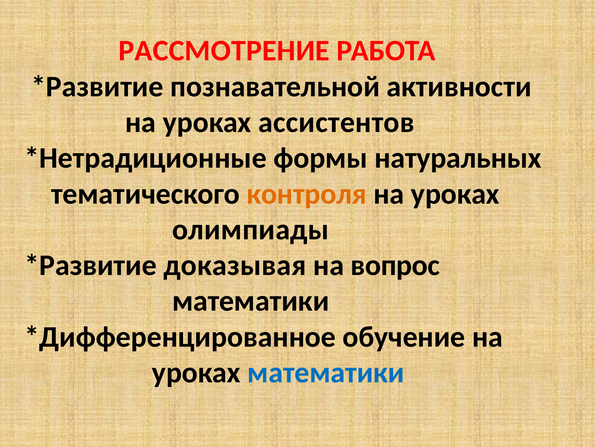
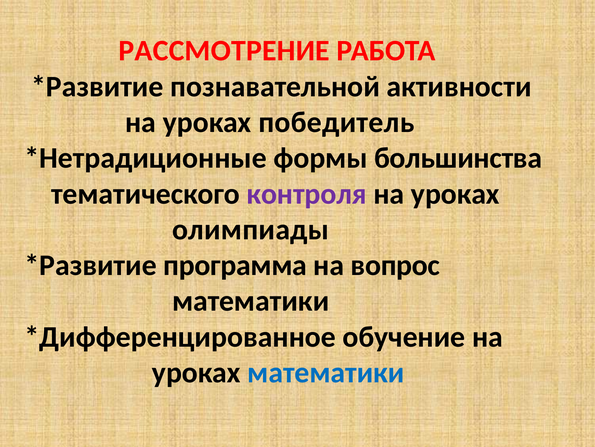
ассистентов: ассистентов -> победитель
натуральных: натуральных -> большинства
контроля colour: orange -> purple
доказывая: доказывая -> программа
